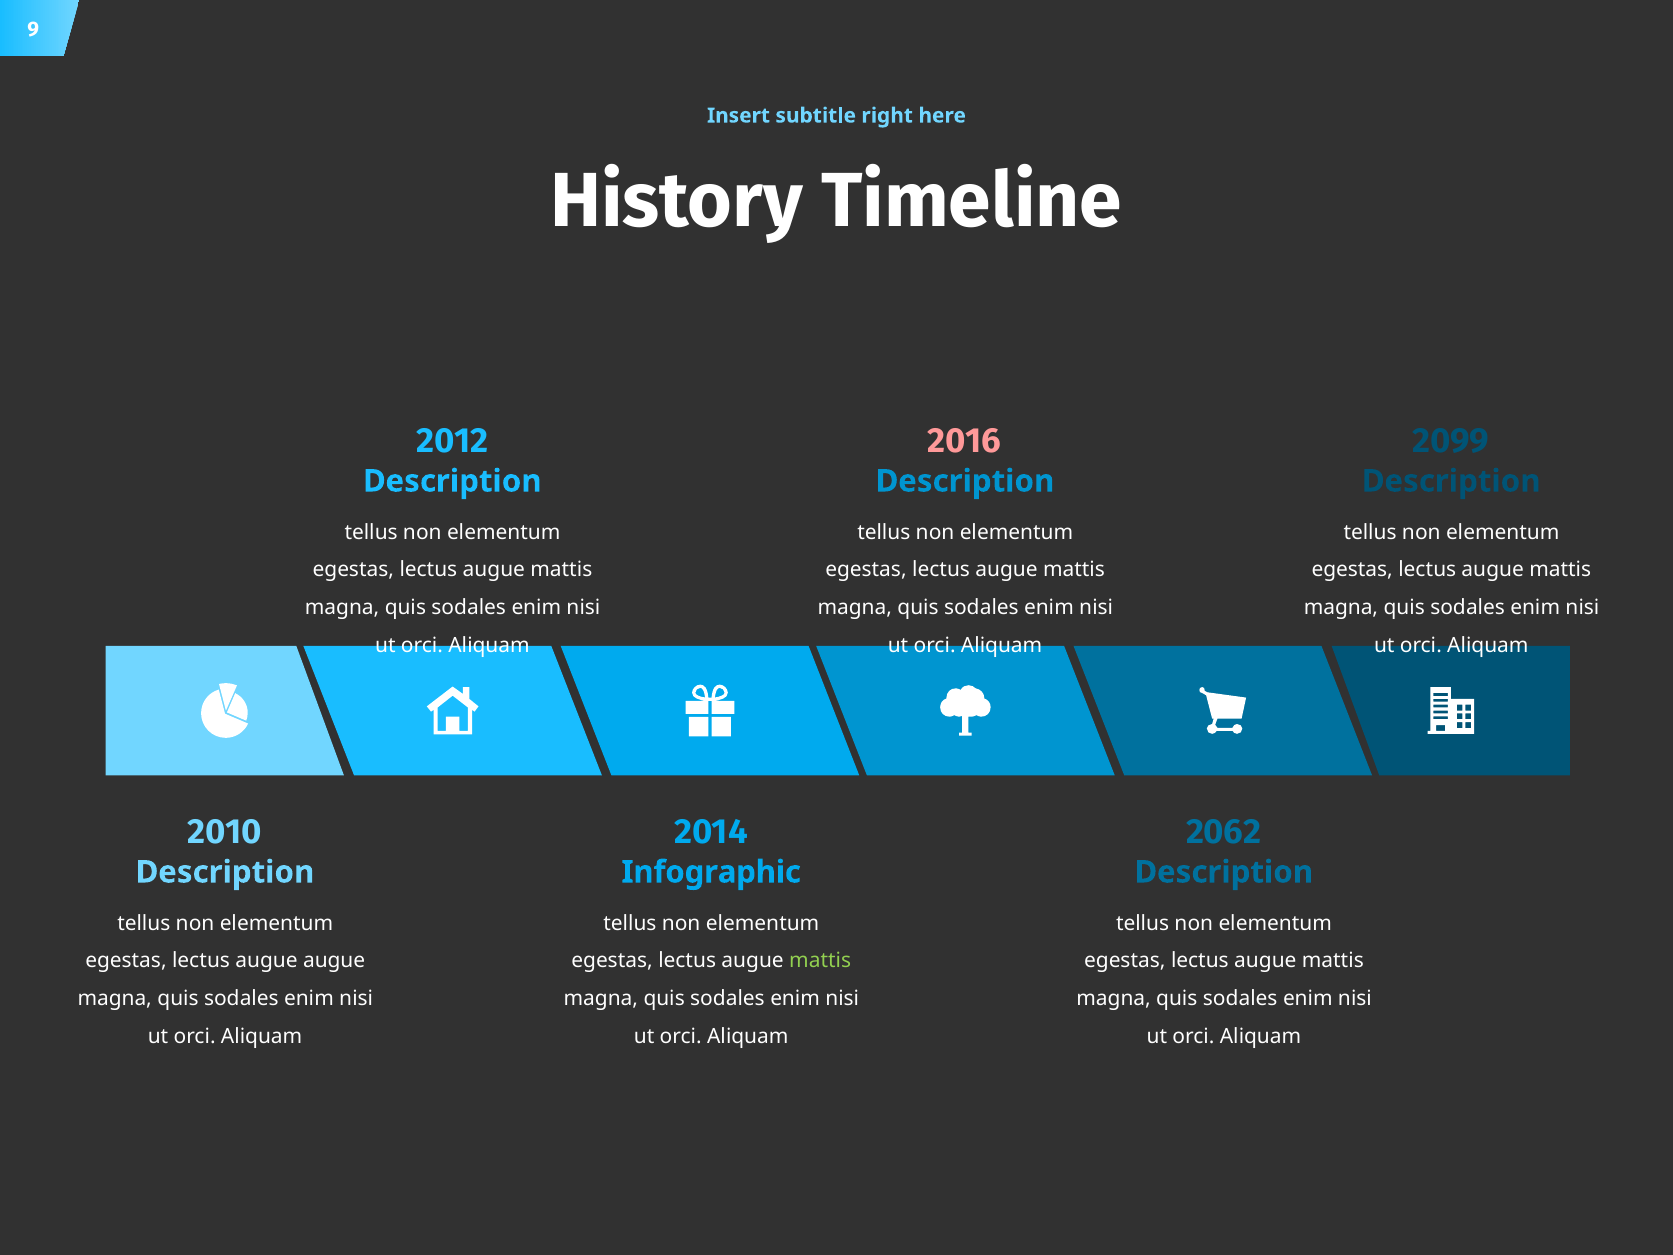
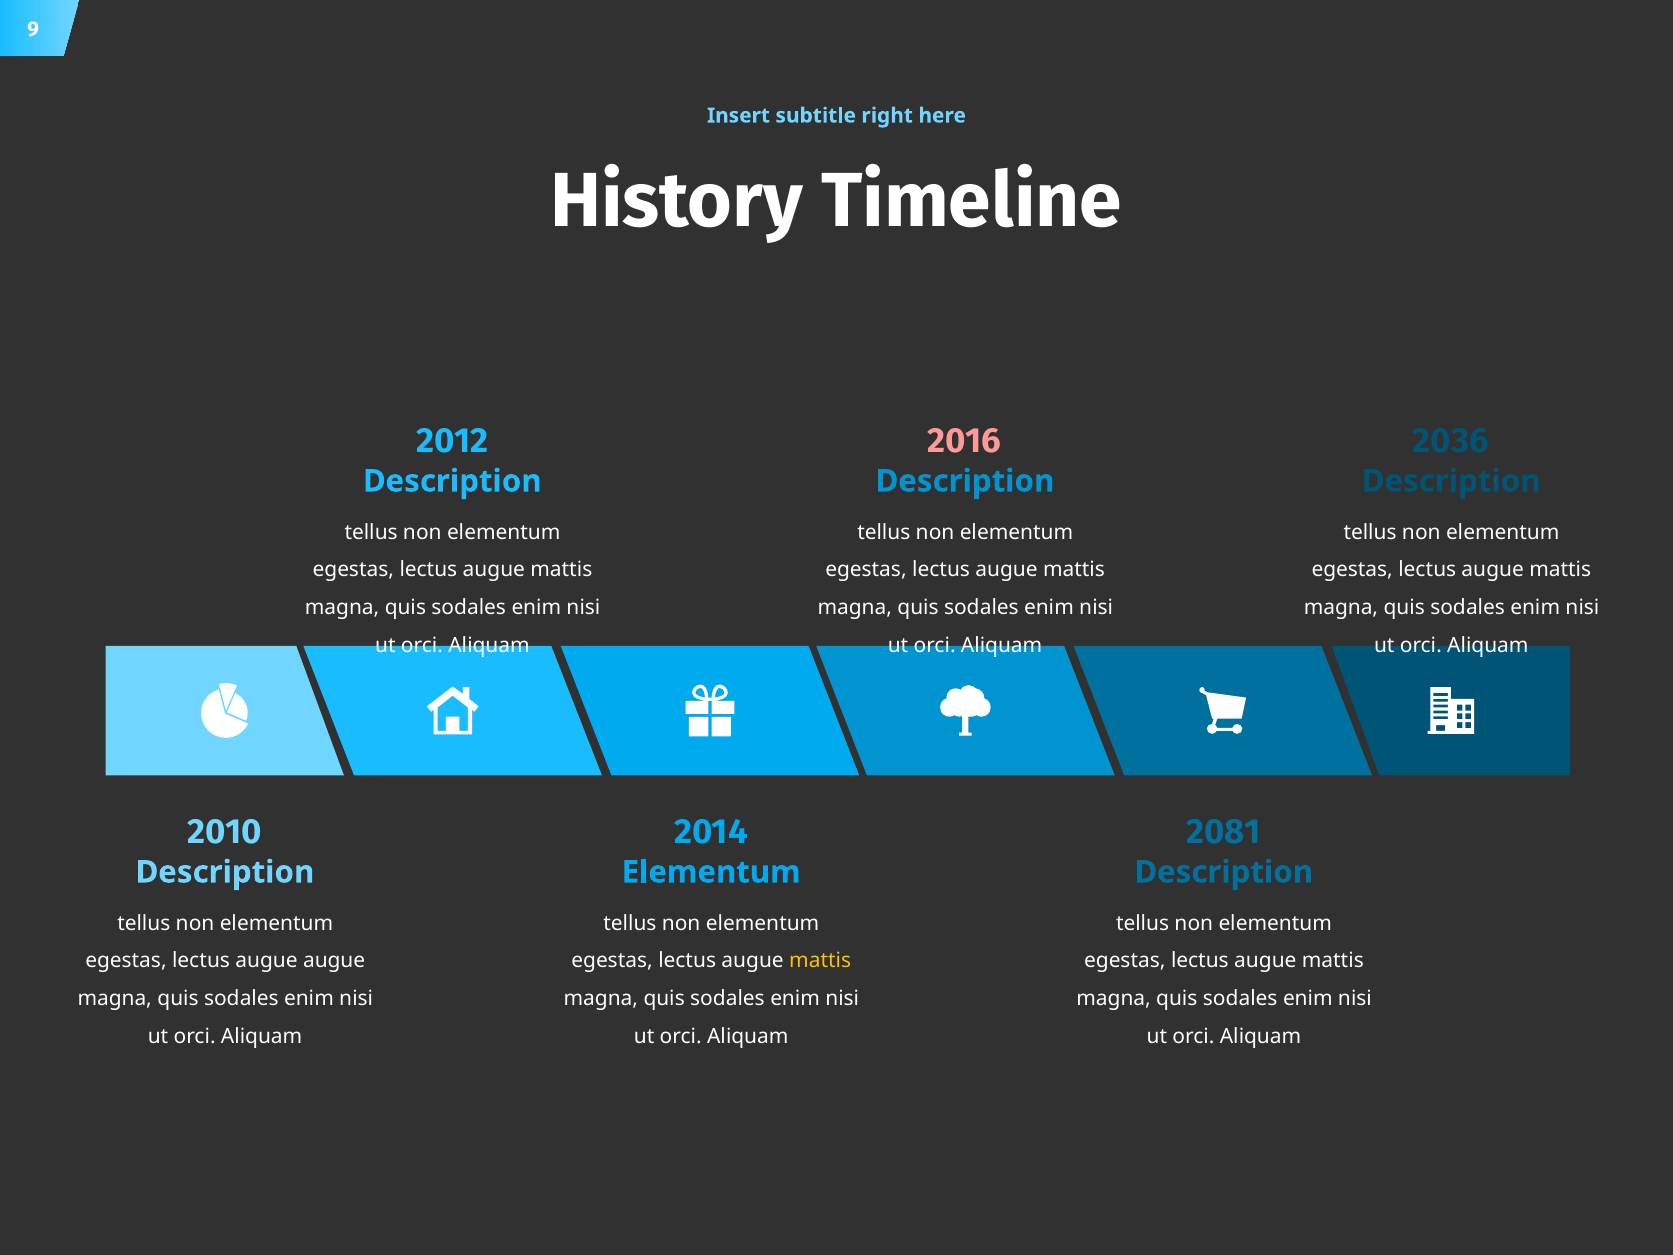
2099: 2099 -> 2036
2062: 2062 -> 2081
Infographic at (711, 872): Infographic -> Elementum
mattis at (820, 961) colour: light green -> yellow
